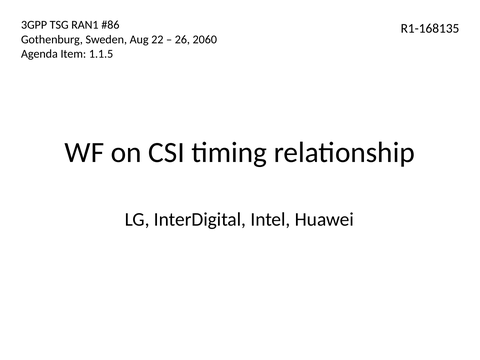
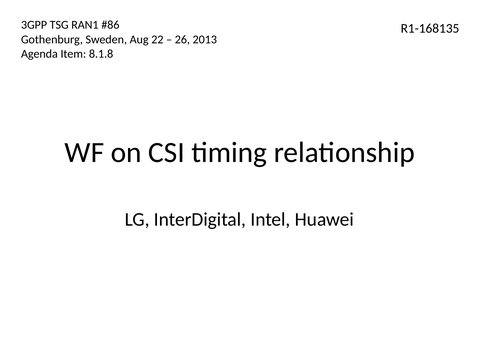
2060: 2060 -> 2013
1.1.5: 1.1.5 -> 8.1.8
